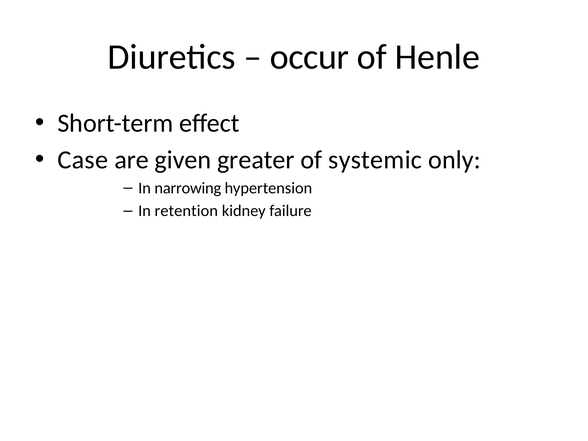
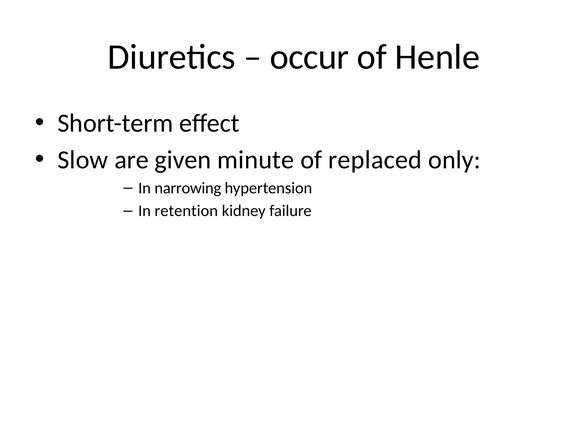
Case: Case -> Slow
greater: greater -> minute
systemic: systemic -> replaced
